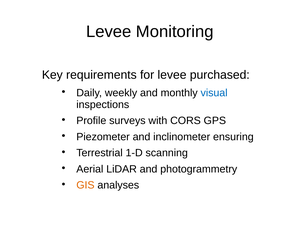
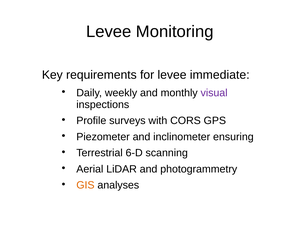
purchased: purchased -> immediate
visual colour: blue -> purple
1-D: 1-D -> 6-D
